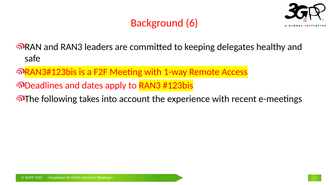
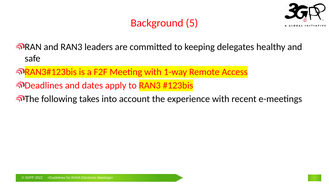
6: 6 -> 5
